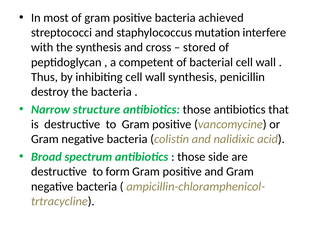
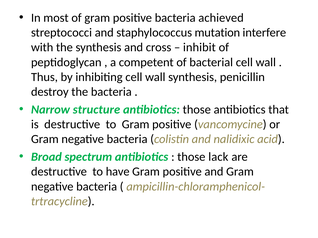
stored: stored -> inhibit
side: side -> lack
form: form -> have
